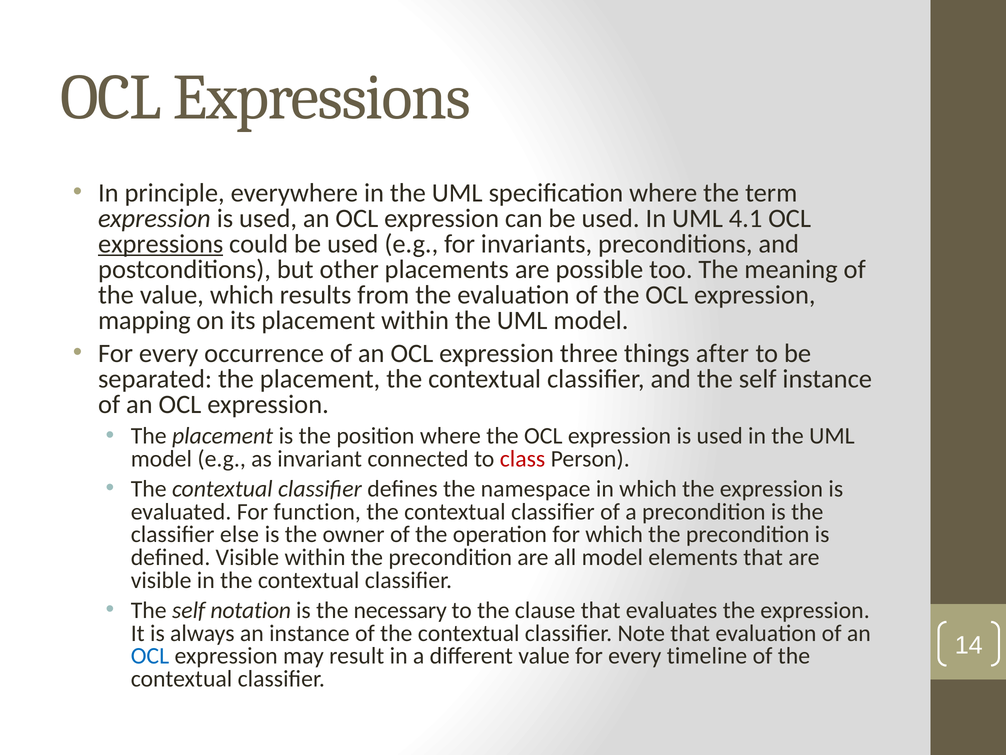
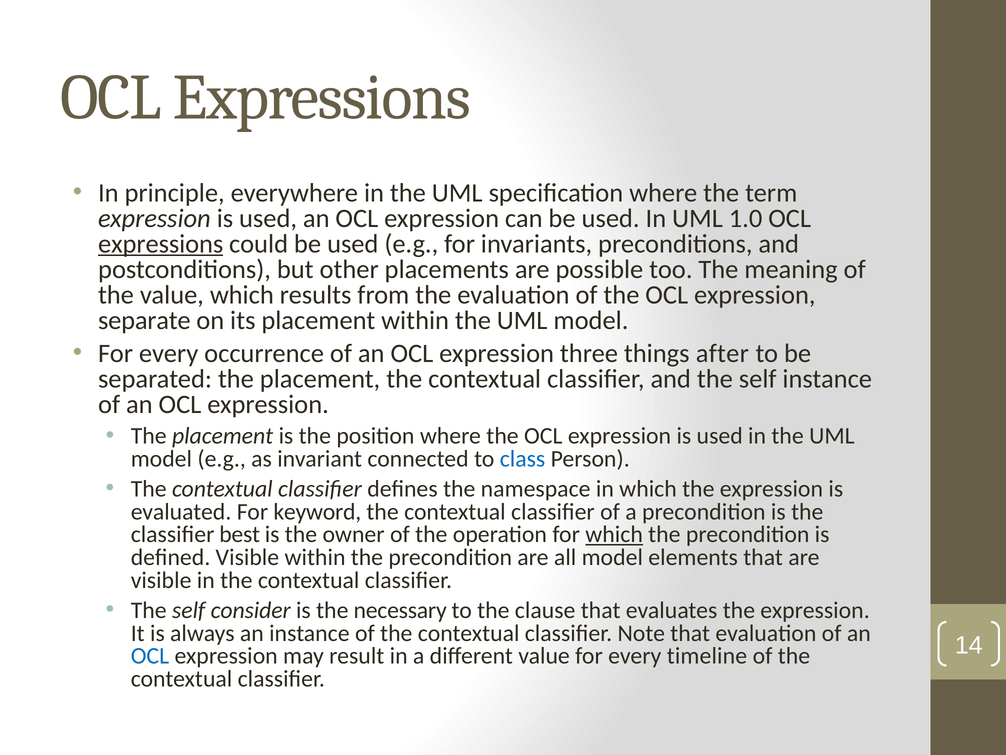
4.1: 4.1 -> 1.0
mapping: mapping -> separate
class colour: red -> blue
function: function -> keyword
else: else -> best
which at (614, 534) underline: none -> present
notation: notation -> consider
